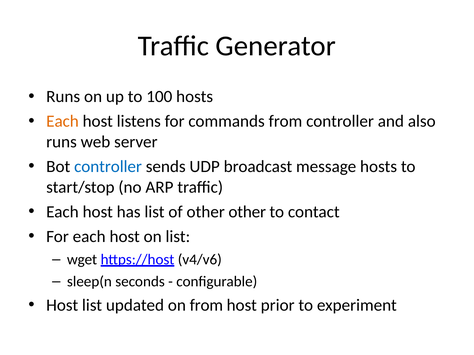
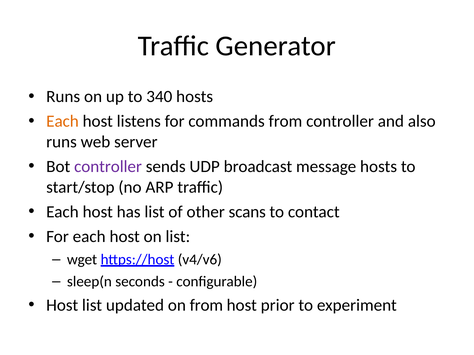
100: 100 -> 340
controller at (108, 167) colour: blue -> purple
other other: other -> scans
